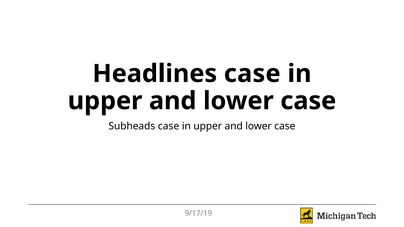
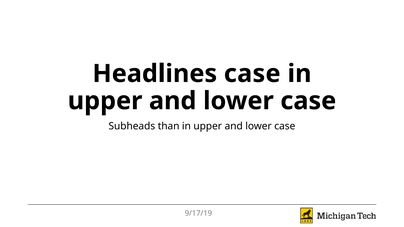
Subheads case: case -> than
